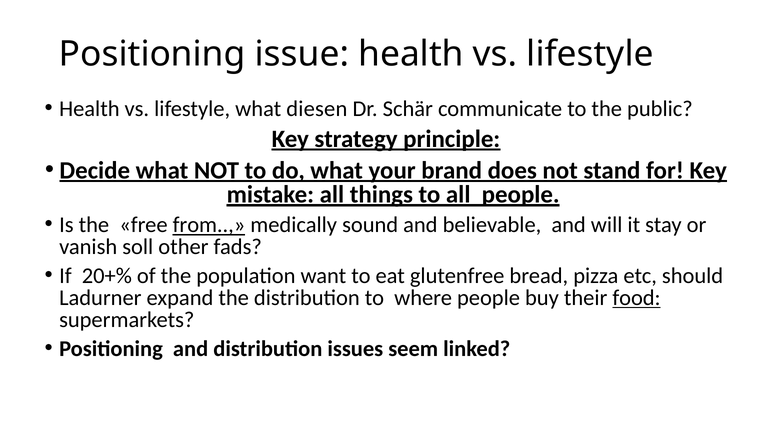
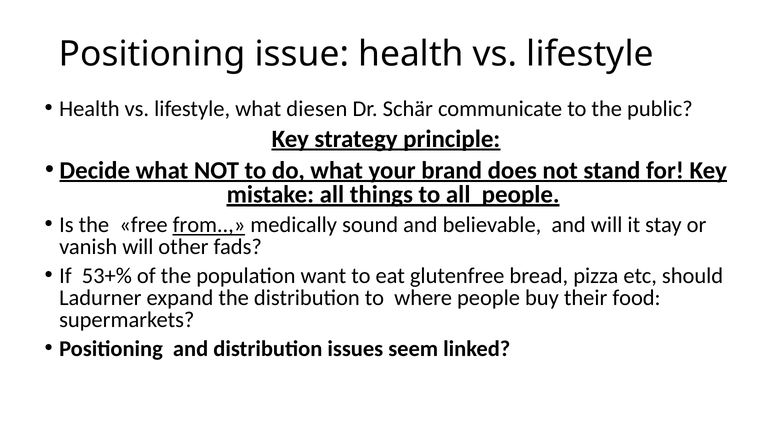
vanish soll: soll -> will
20+%: 20+% -> 53+%
food underline: present -> none
